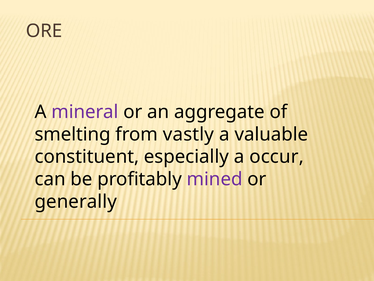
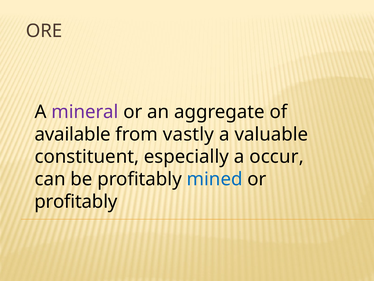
smelting: smelting -> available
mined colour: purple -> blue
generally at (76, 201): generally -> profitably
